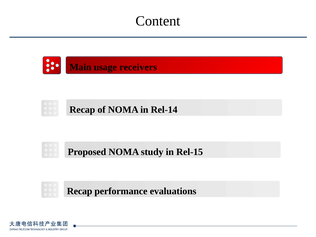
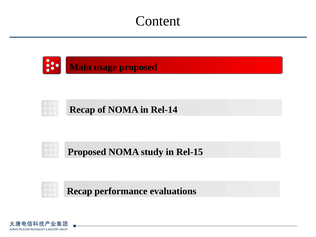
usage receivers: receivers -> proposed
